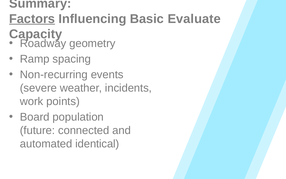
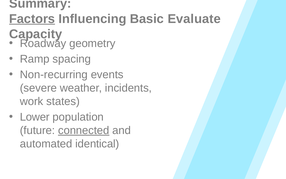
points: points -> states
Board: Board -> Lower
connected underline: none -> present
